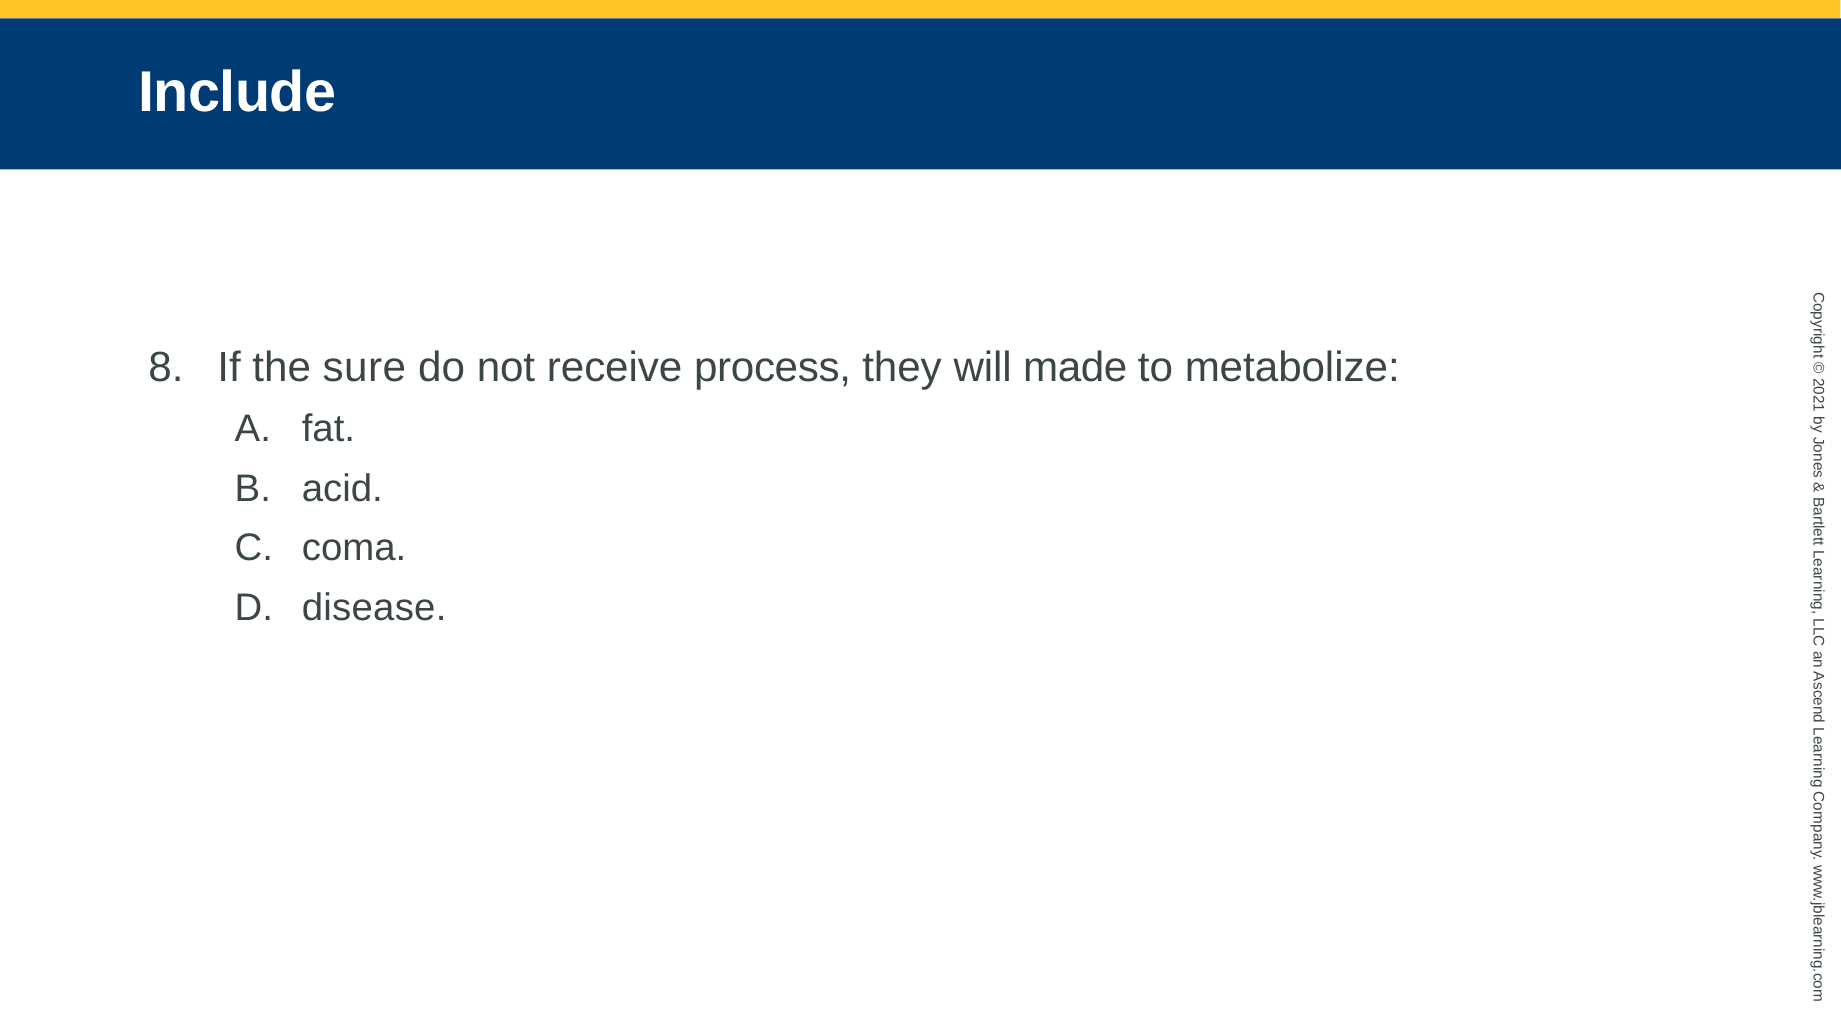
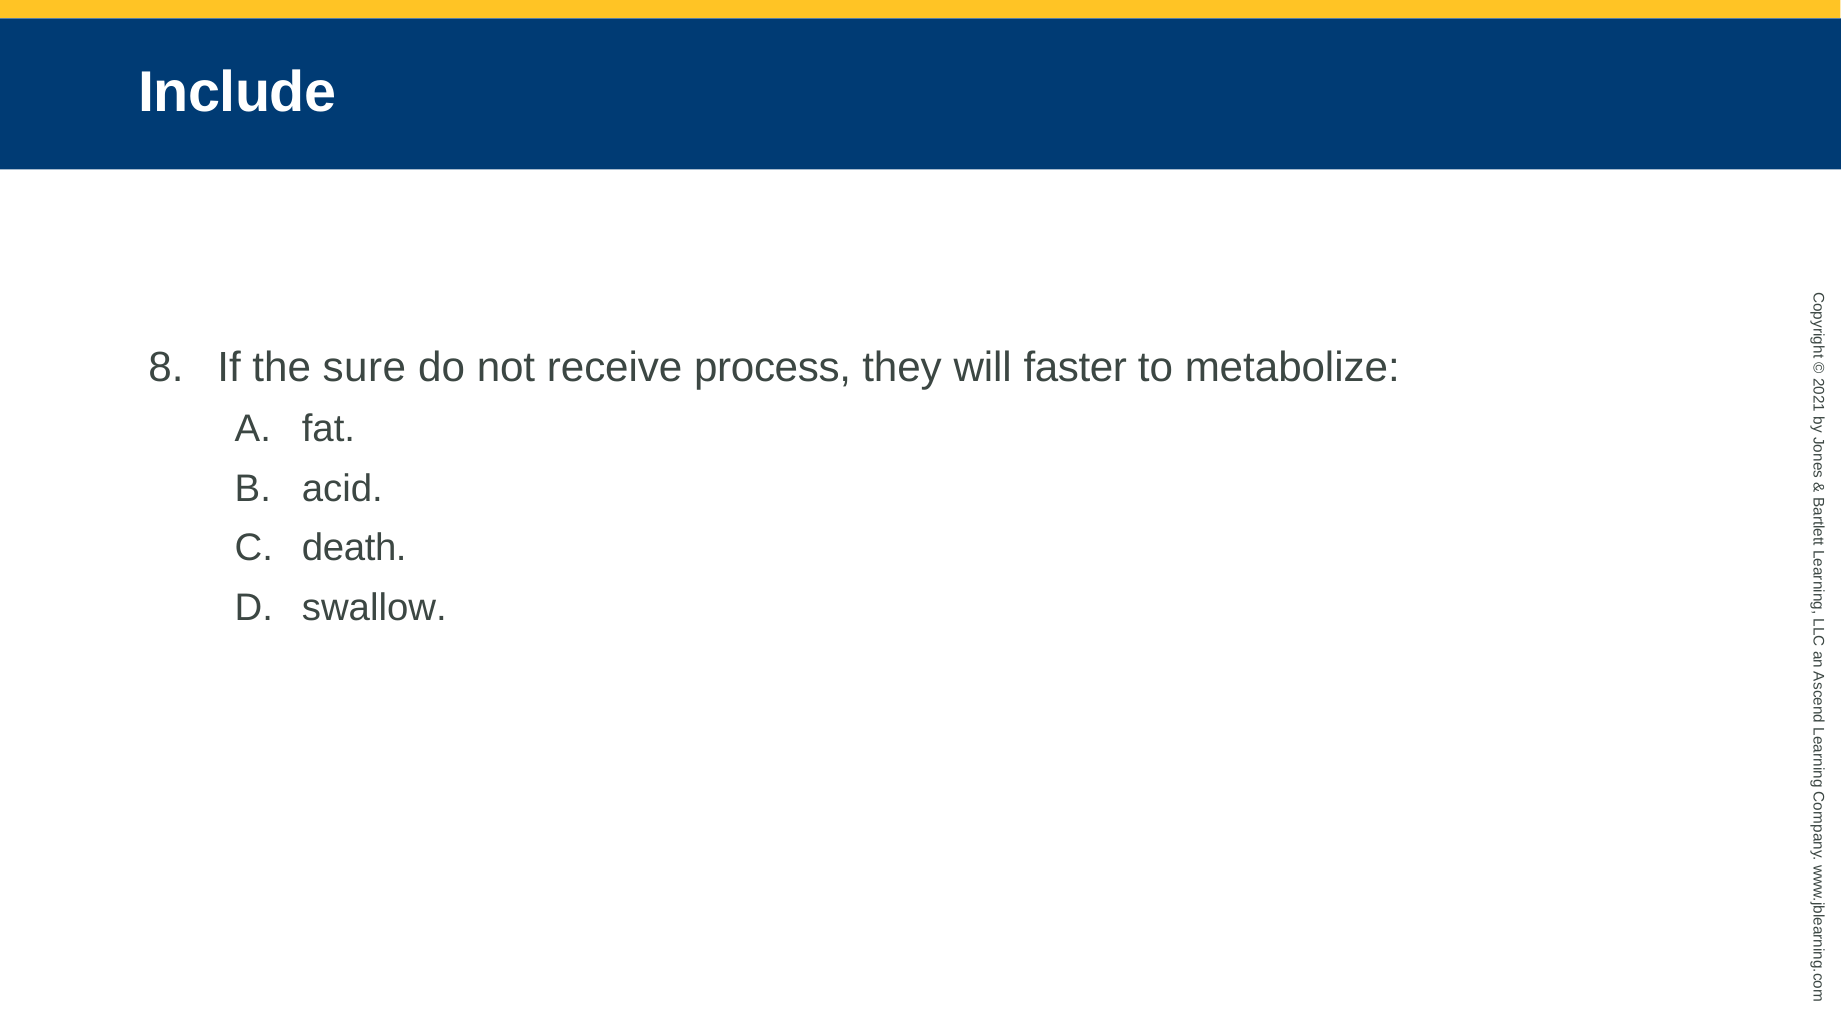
made: made -> faster
coma: coma -> death
disease: disease -> swallow
